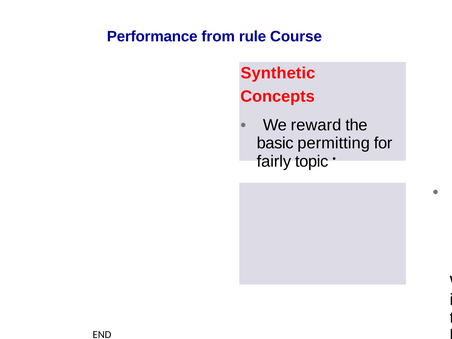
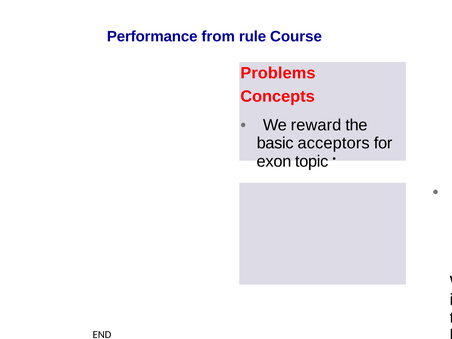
Synthetic: Synthetic -> Problems
permitting: permitting -> acceptors
fairly: fairly -> exon
